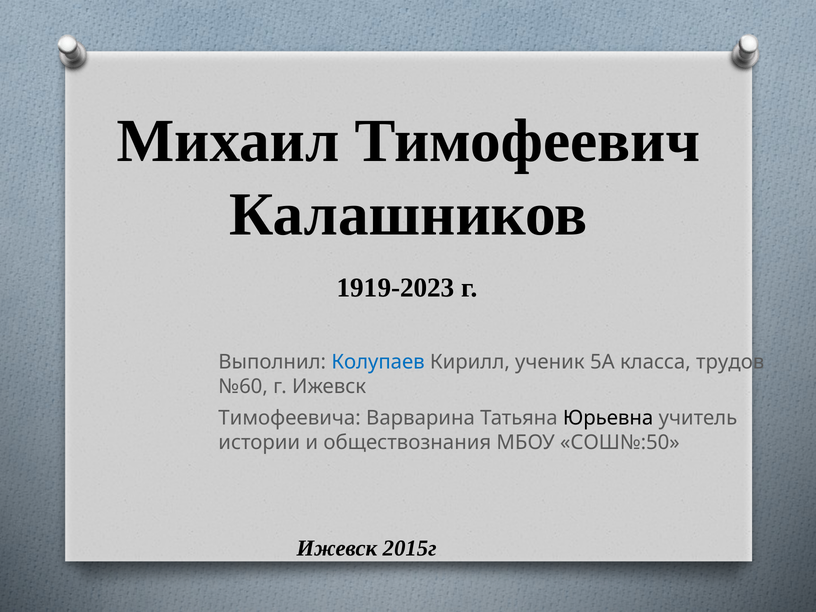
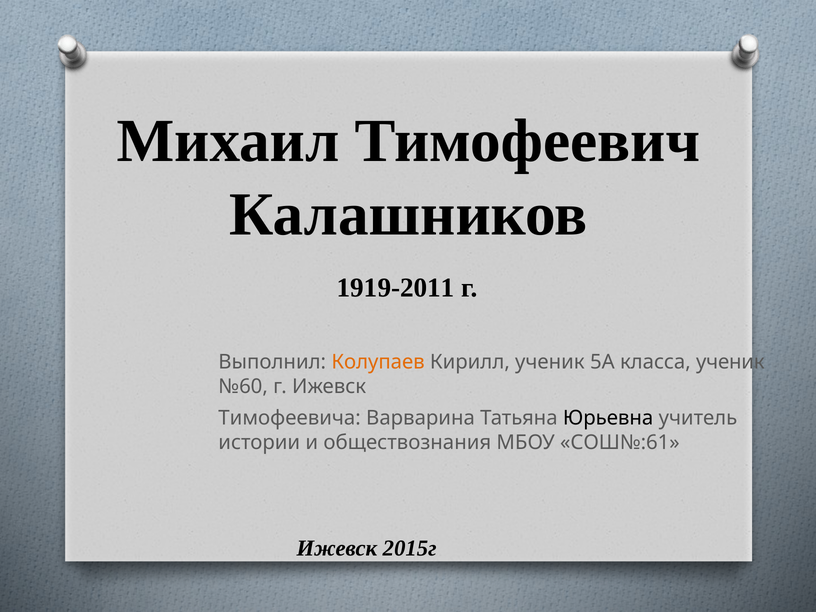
1919-2023: 1919-2023 -> 1919-2011
Колупаев colour: blue -> orange
класса трудов: трудов -> ученик
СОШ№:50: СОШ№:50 -> СОШ№:61
